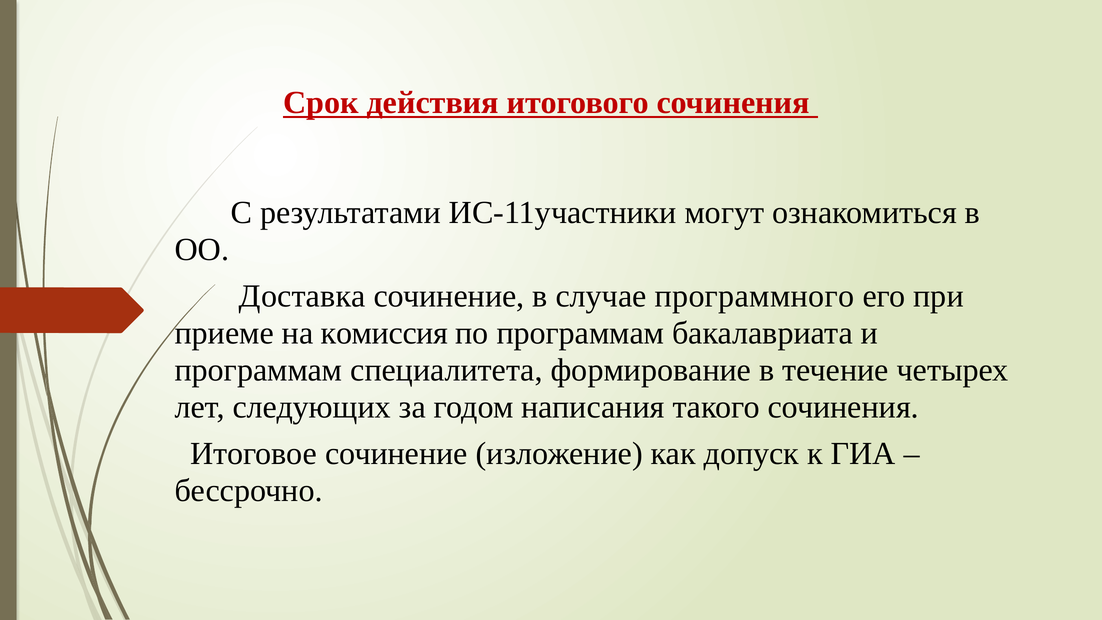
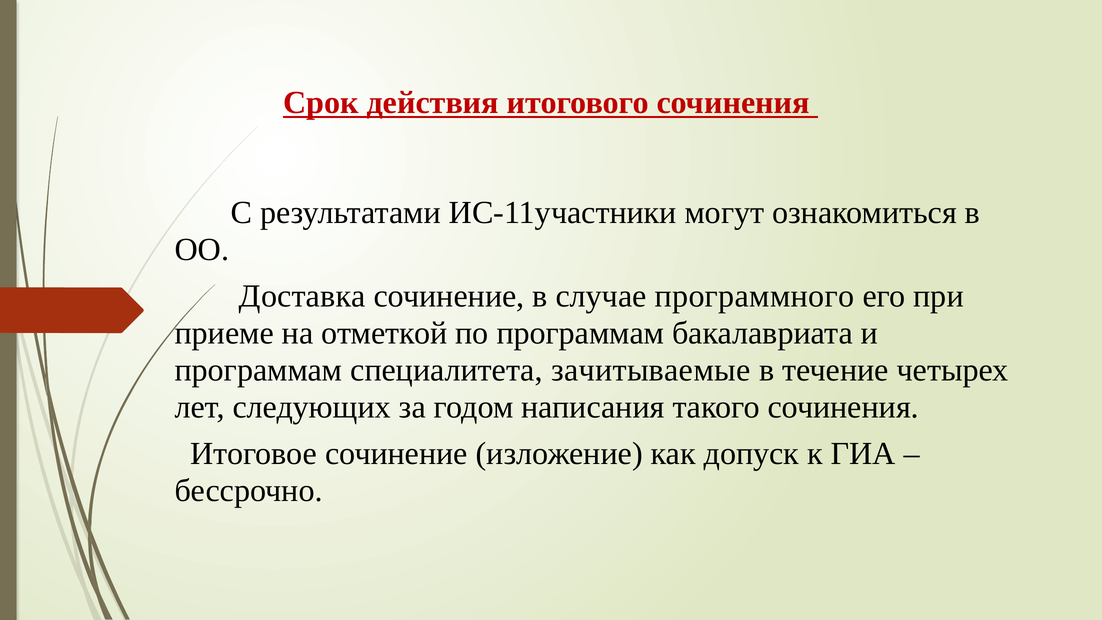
комиссия: комиссия -> отметкой
формирование: формирование -> зачитываемые
